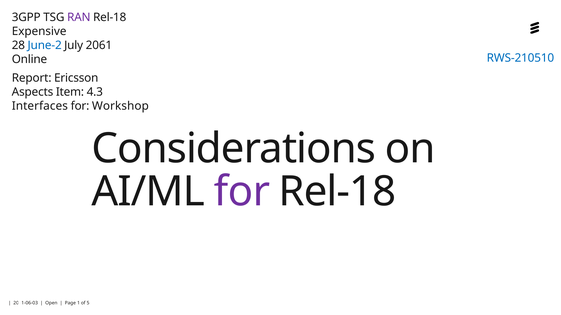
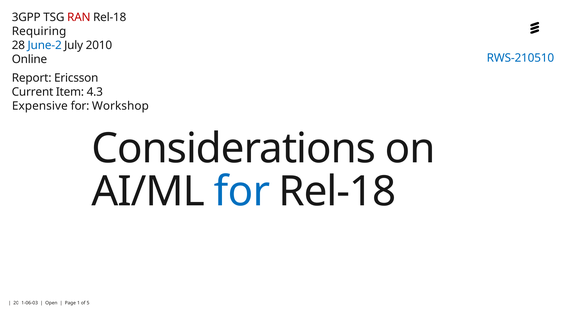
RAN colour: purple -> red
Expensive: Expensive -> Requiring
2061: 2061 -> 2010
Aspects: Aspects -> Current
Interfaces: Interfaces -> Expensive
for at (242, 192) colour: purple -> blue
